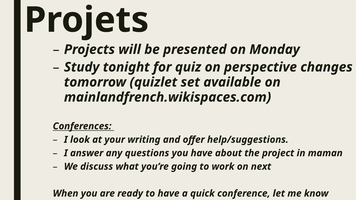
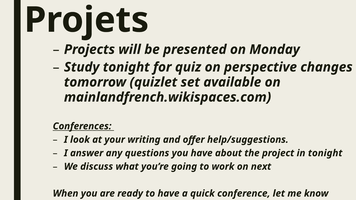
in maman: maman -> tonight
